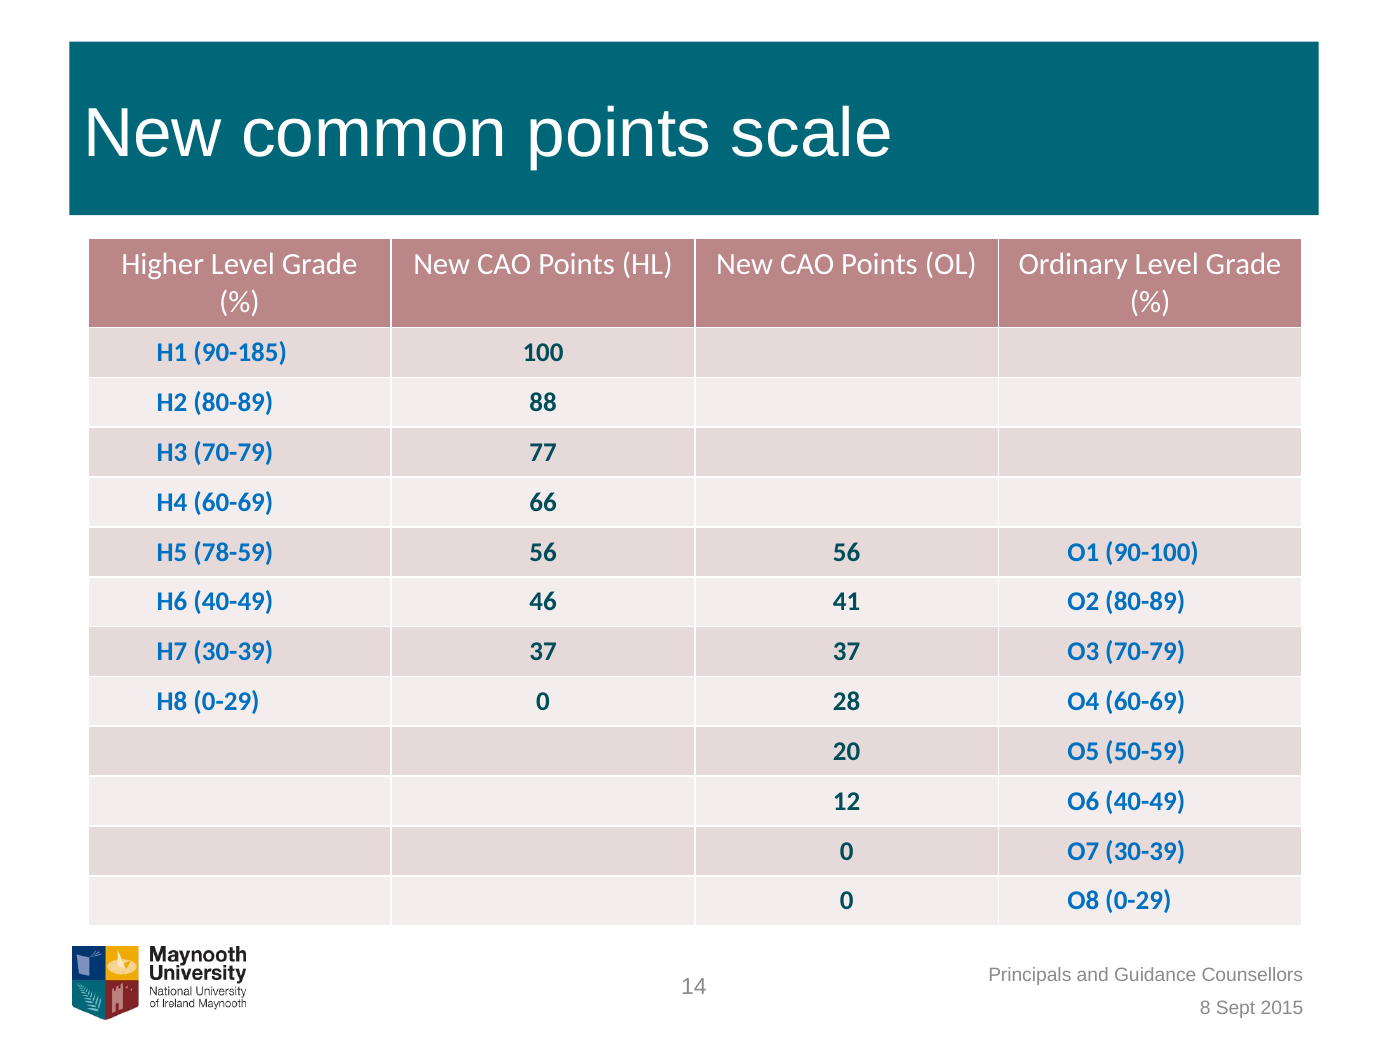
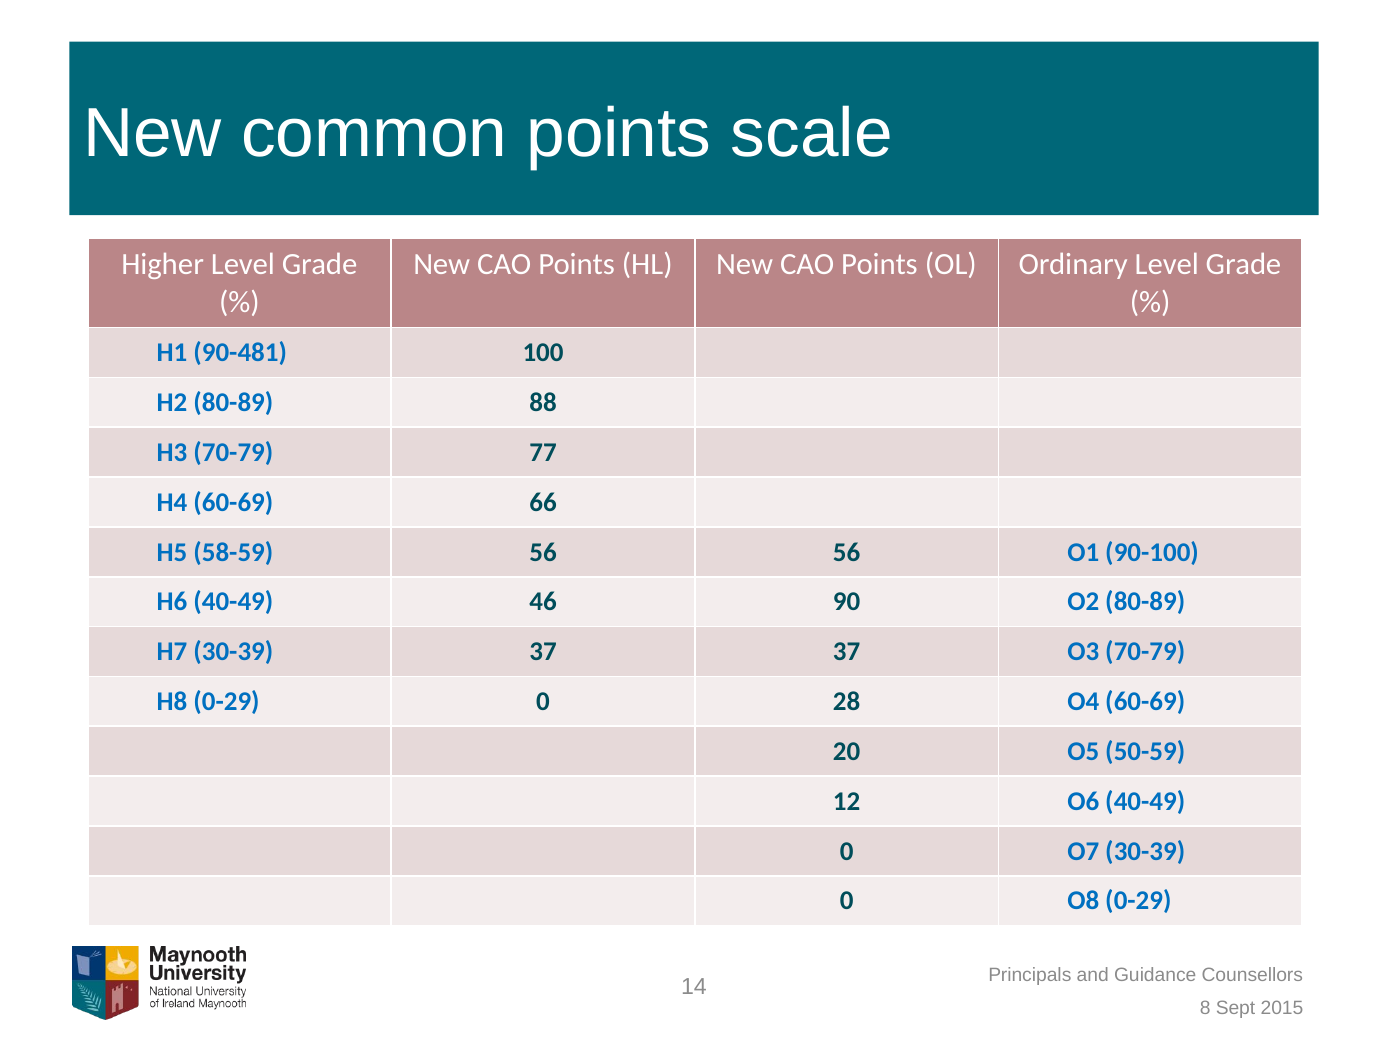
90-185: 90-185 -> 90-481
78-59: 78-59 -> 58-59
41: 41 -> 90
